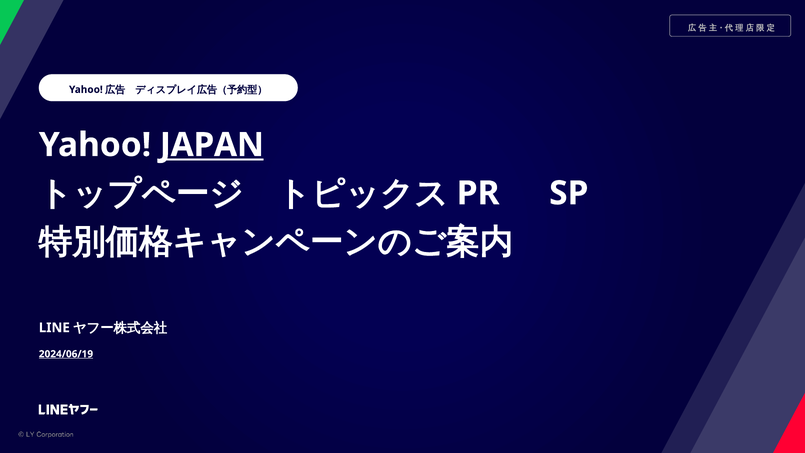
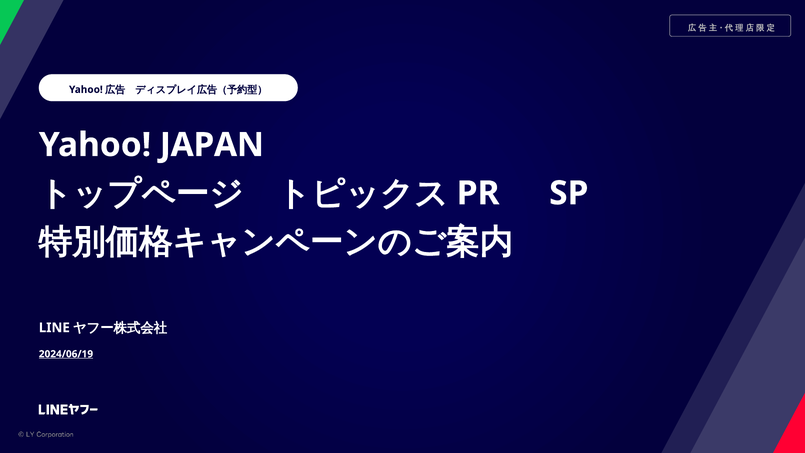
JAPAN underline: present -> none
